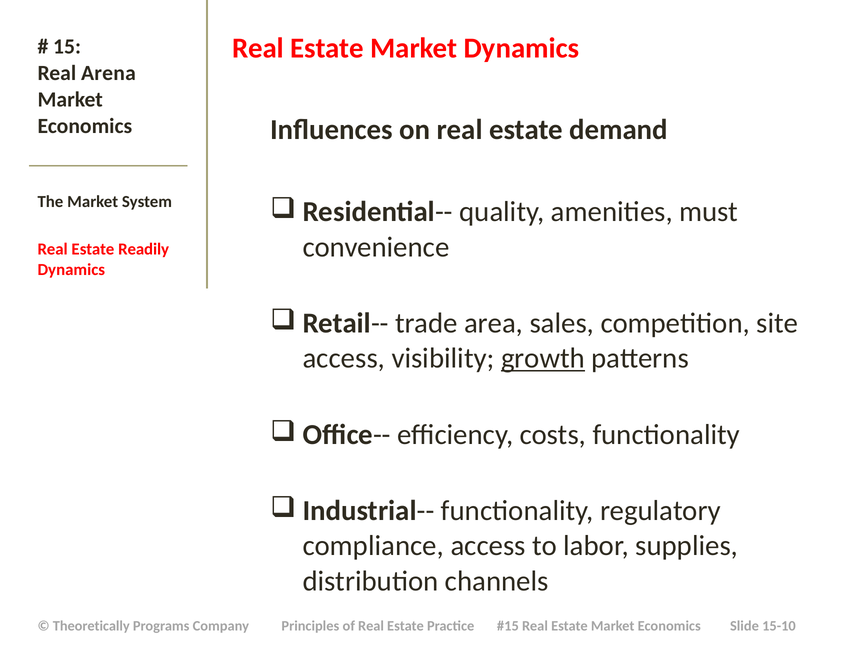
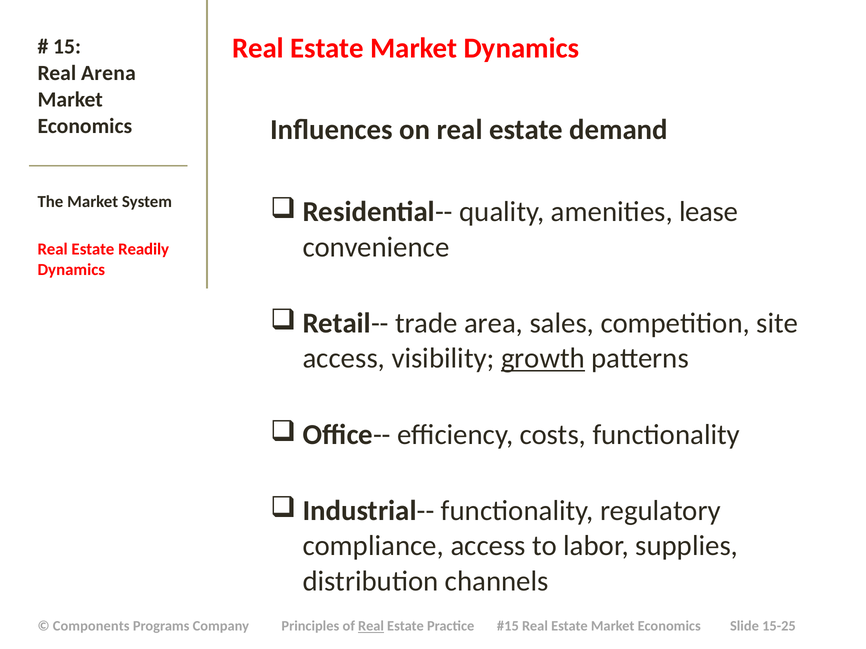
must: must -> lease
Theoretically: Theoretically -> Components
Real at (371, 627) underline: none -> present
15-10: 15-10 -> 15-25
